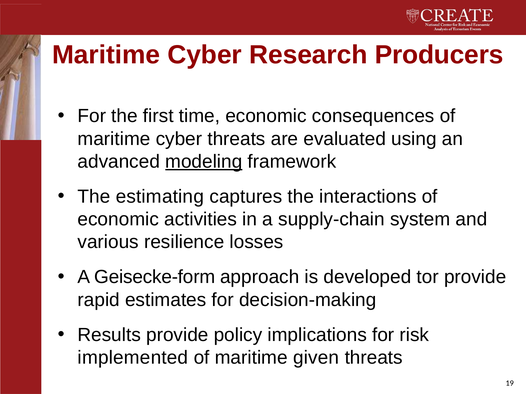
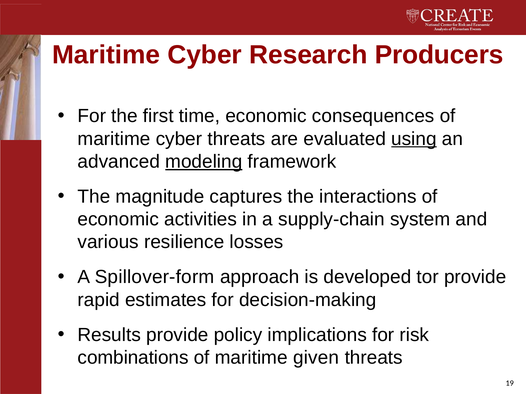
using underline: none -> present
estimating: estimating -> magnitude
Geisecke-form: Geisecke-form -> Spillover-form
implemented: implemented -> combinations
